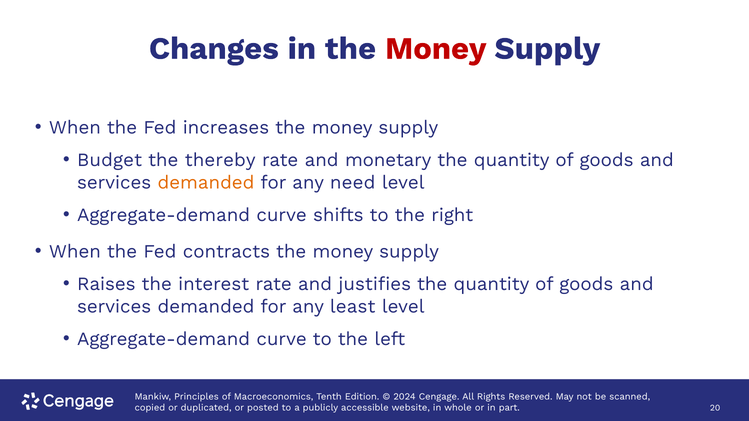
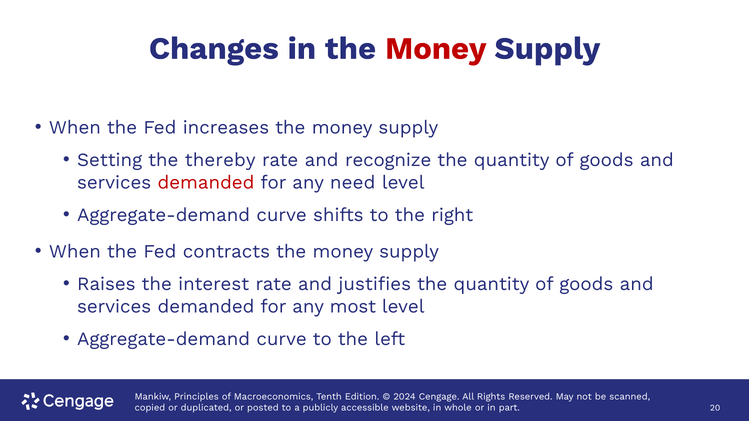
Budget: Budget -> Setting
monetary: monetary -> recognize
demanded at (206, 183) colour: orange -> red
least: least -> most
